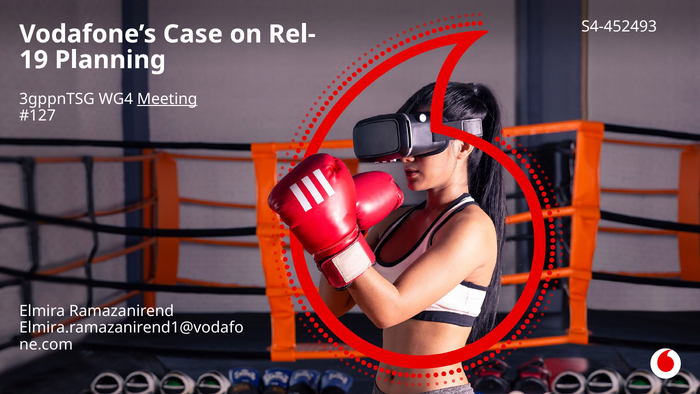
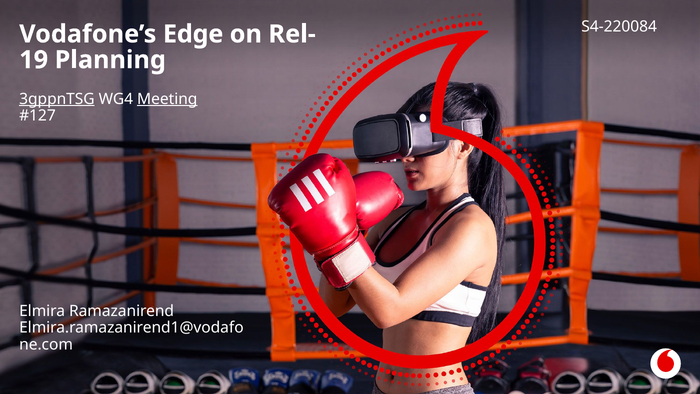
S4-452493: S4-452493 -> S4-220084
Case: Case -> Edge
3gppnTSG underline: none -> present
